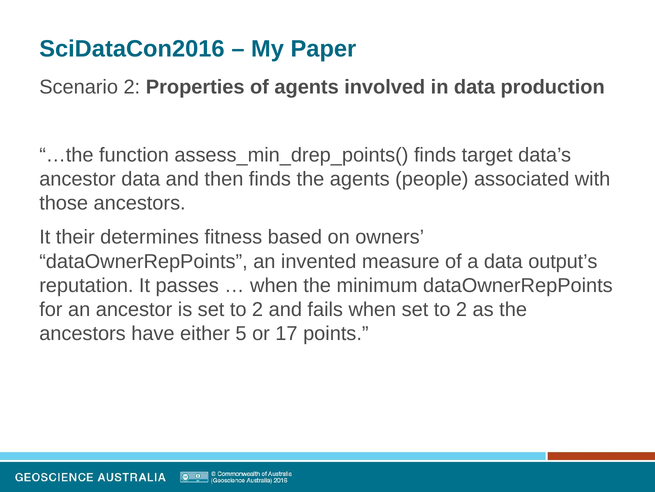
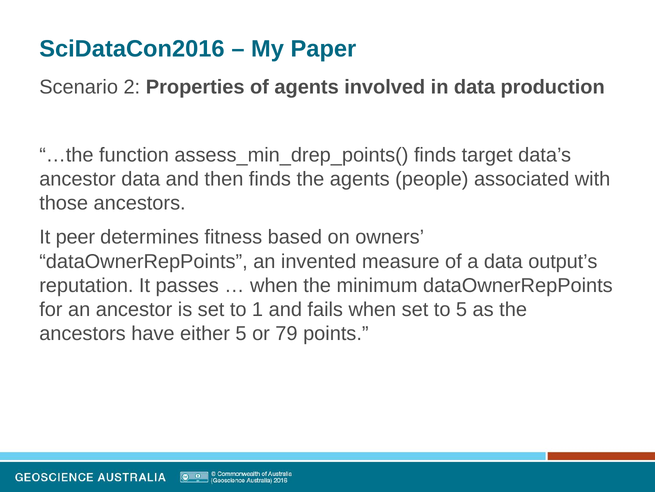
their: their -> peer
is set to 2: 2 -> 1
when set to 2: 2 -> 5
17: 17 -> 79
